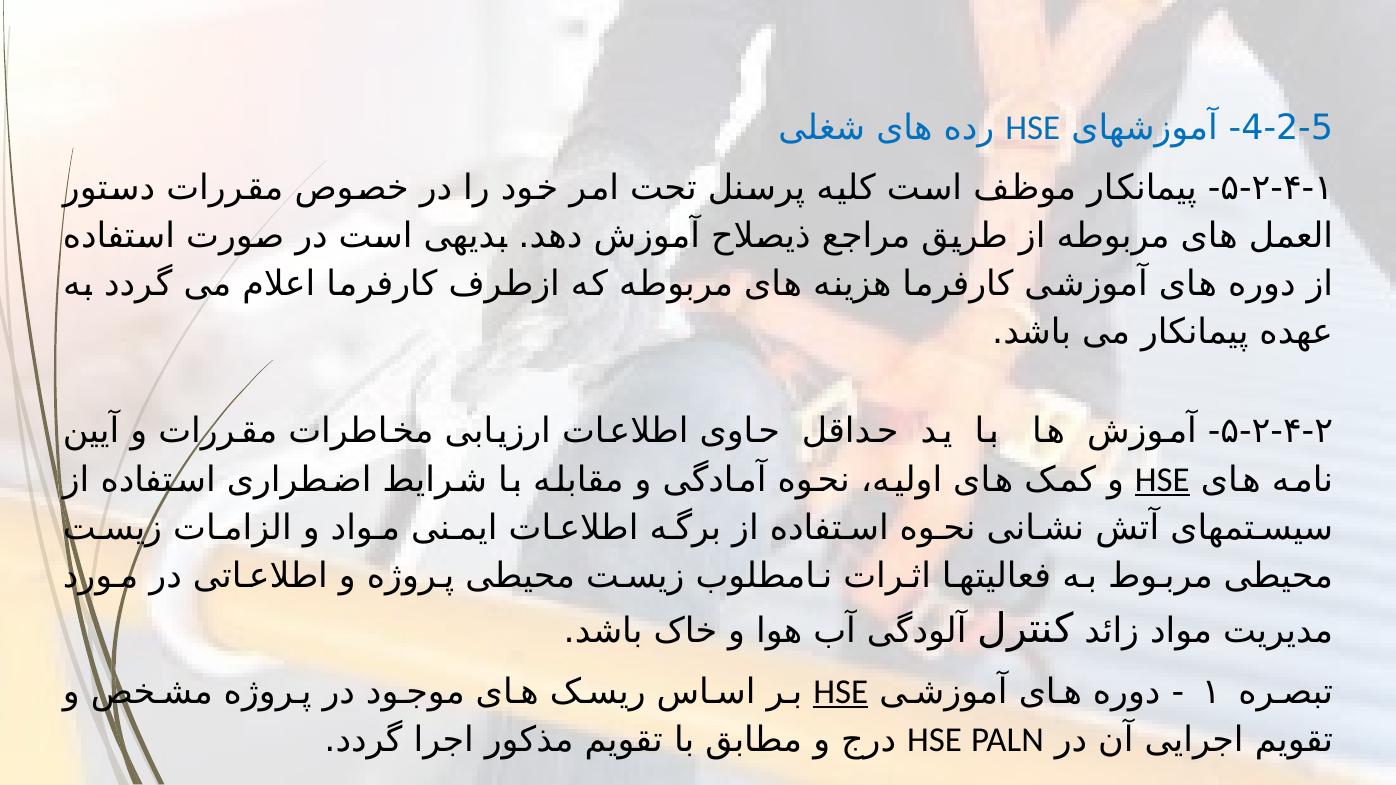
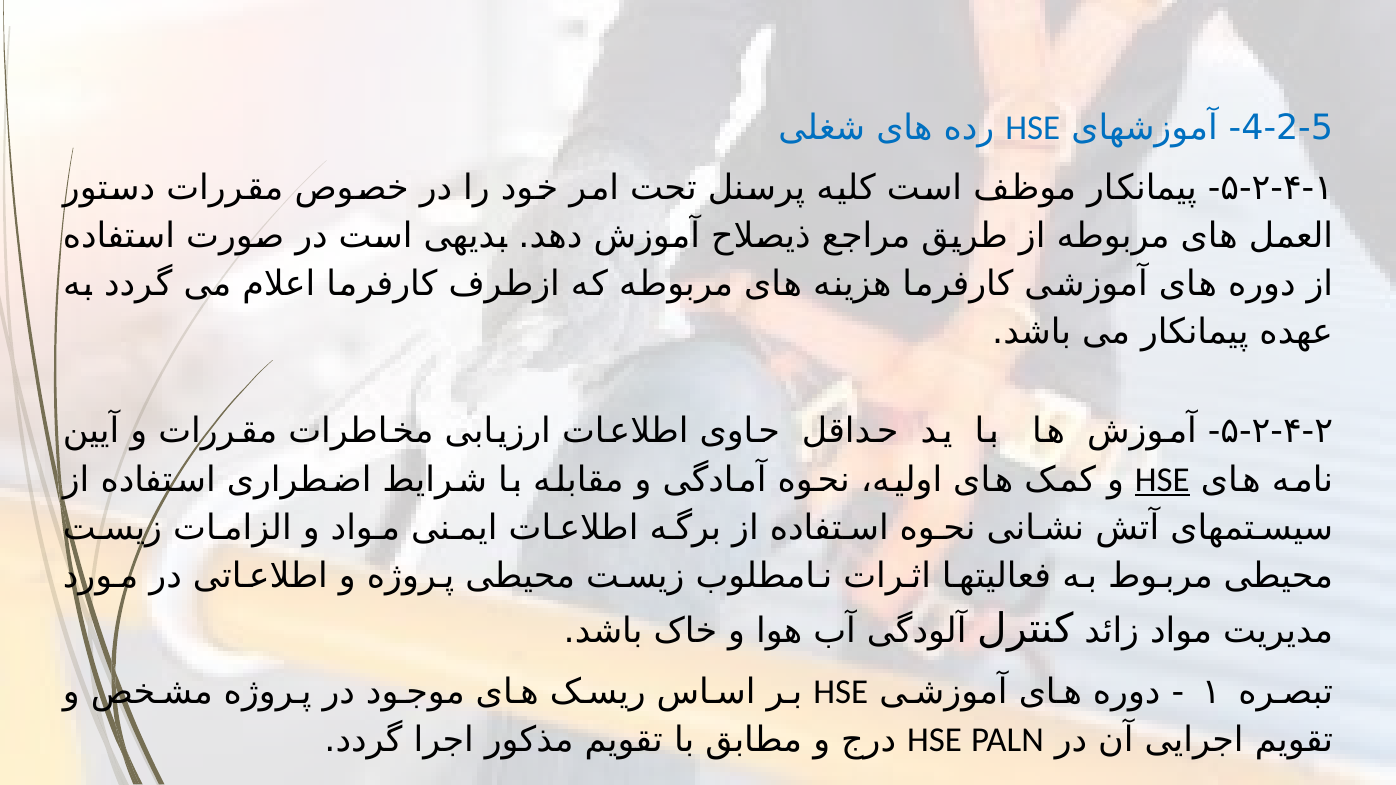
HSE at (841, 692) underline: present -> none
